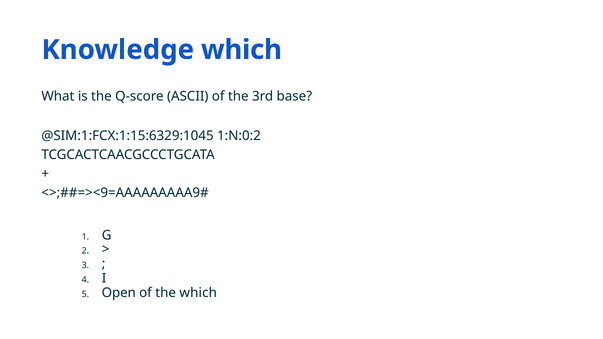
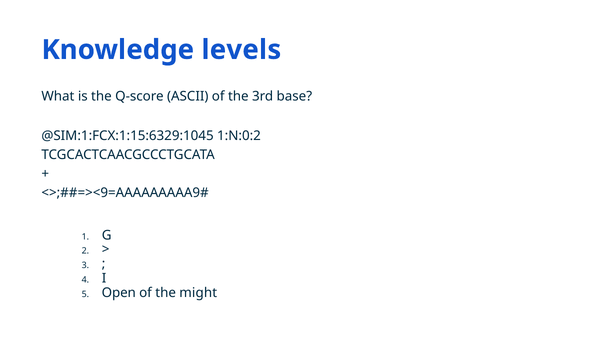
Knowledge which: which -> levels
the which: which -> might
